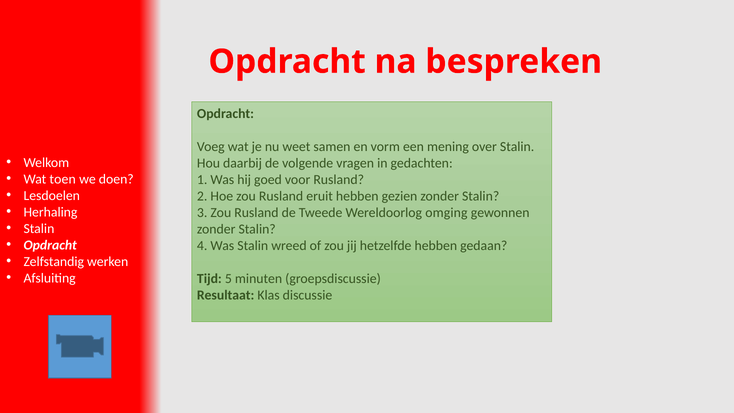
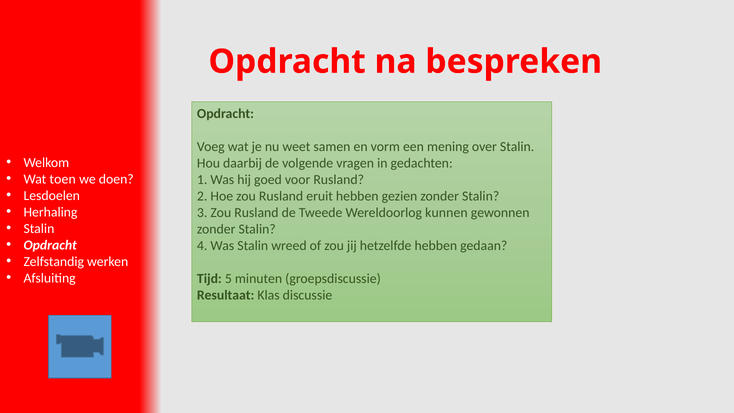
omging: omging -> kunnen
